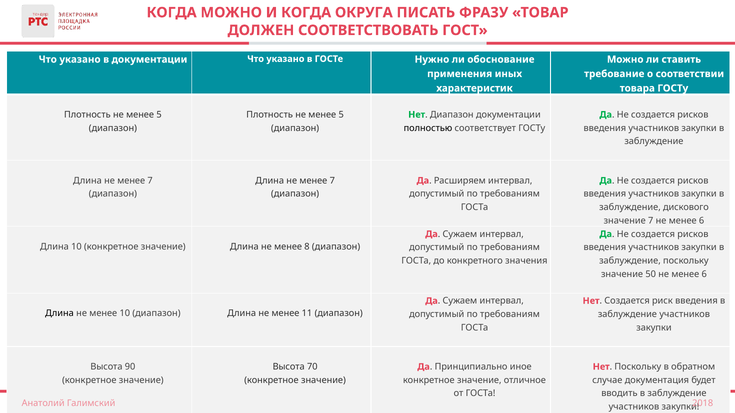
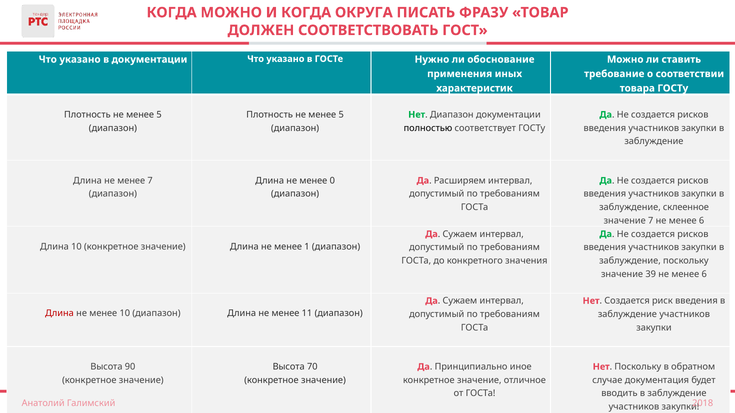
7 at (332, 181): 7 -> 0
дискового: дискового -> склеенное
8: 8 -> 1
50: 50 -> 39
Длина at (59, 314) colour: black -> red
